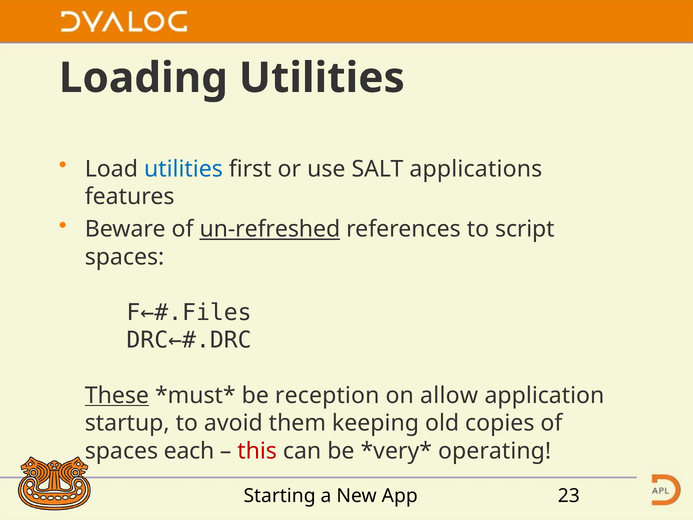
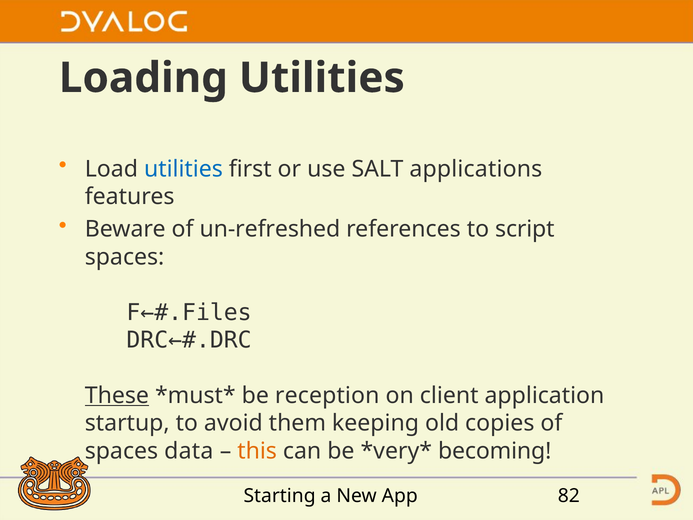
un-refreshed underline: present -> none
allow: allow -> client
each: each -> data
this colour: red -> orange
operating: operating -> becoming
23: 23 -> 82
